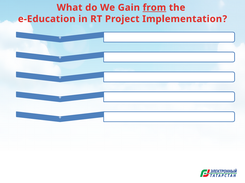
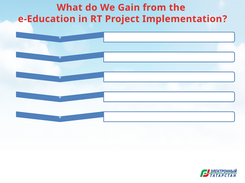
from underline: present -> none
